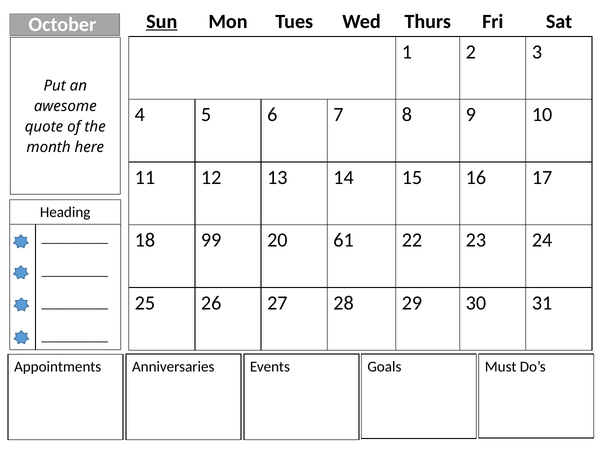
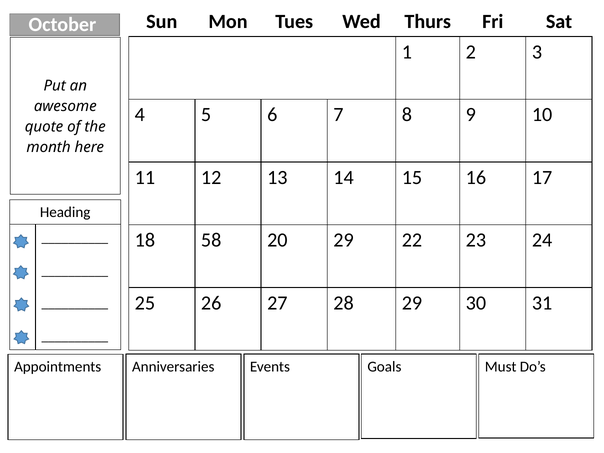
Sun underline: present -> none
99: 99 -> 58
20 61: 61 -> 29
